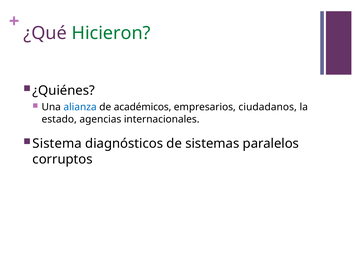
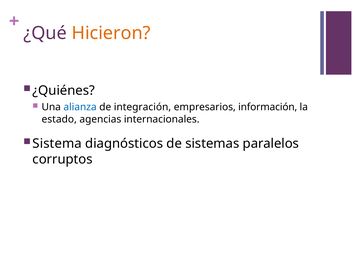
Hicieron colour: green -> orange
académicos: académicos -> integración
ciudadanos: ciudadanos -> información
